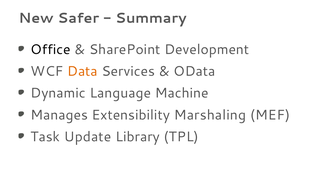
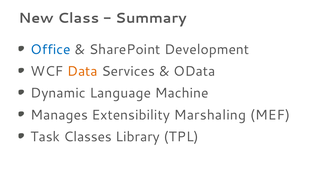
Safer: Safer -> Class
Office colour: black -> blue
Update: Update -> Classes
